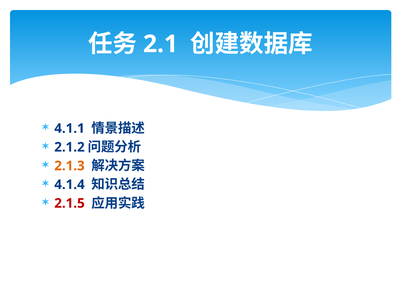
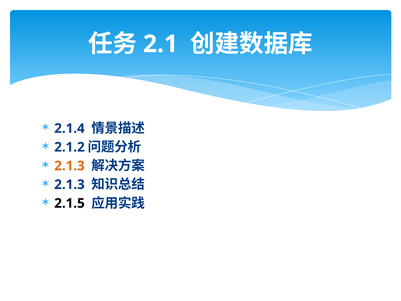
4.1.1: 4.1.1 -> 2.1.4
4.1.4 at (69, 184): 4.1.4 -> 2.1.3
2.1.5 colour: red -> black
